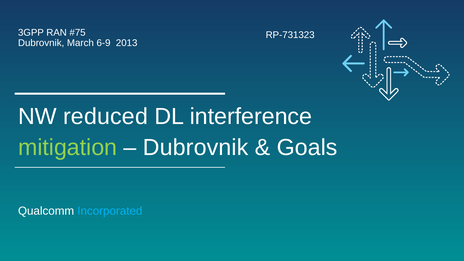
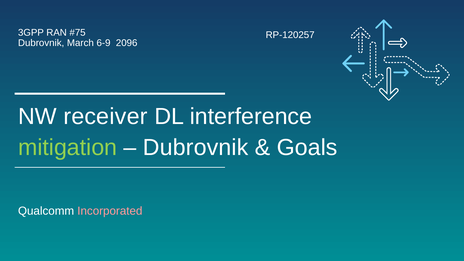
RP-731323: RP-731323 -> RP-120257
2013: 2013 -> 2096
reduced: reduced -> receiver
Incorporated colour: light blue -> pink
